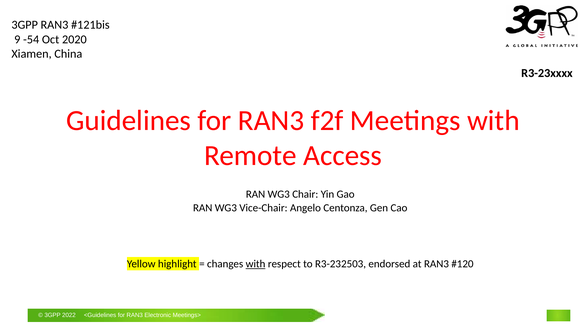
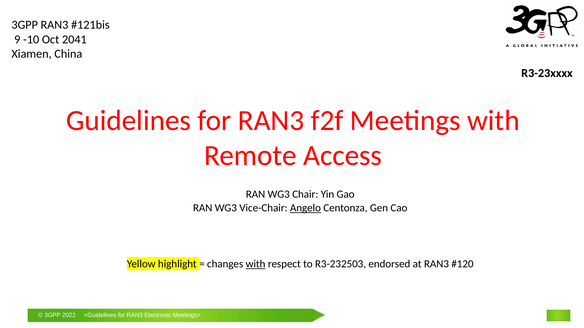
-54: -54 -> -10
2020: 2020 -> 2041
Angelo underline: none -> present
